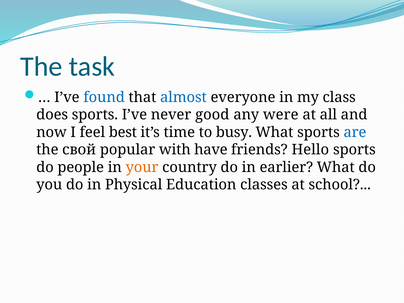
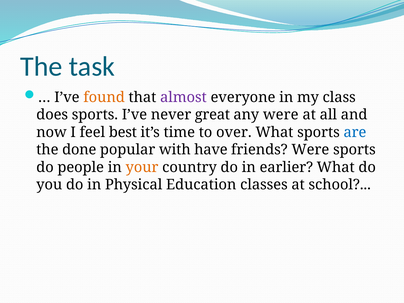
found colour: blue -> orange
almost colour: blue -> purple
good: good -> great
busy: busy -> over
свой: свой -> done
friends Hello: Hello -> Were
